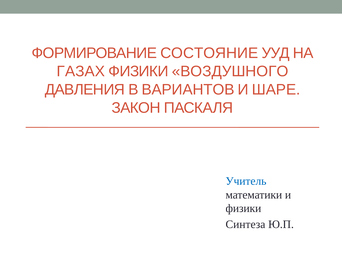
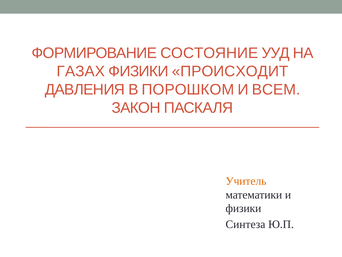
ВОЗДУШНОГО: ВОЗДУШНОГО -> ПРОИСХОДИТ
ВАРИАНТОВ: ВАРИАНТОВ -> ПОРОШКОМ
ШАРЕ: ШАРЕ -> ВСЕМ
Учитель colour: blue -> orange
